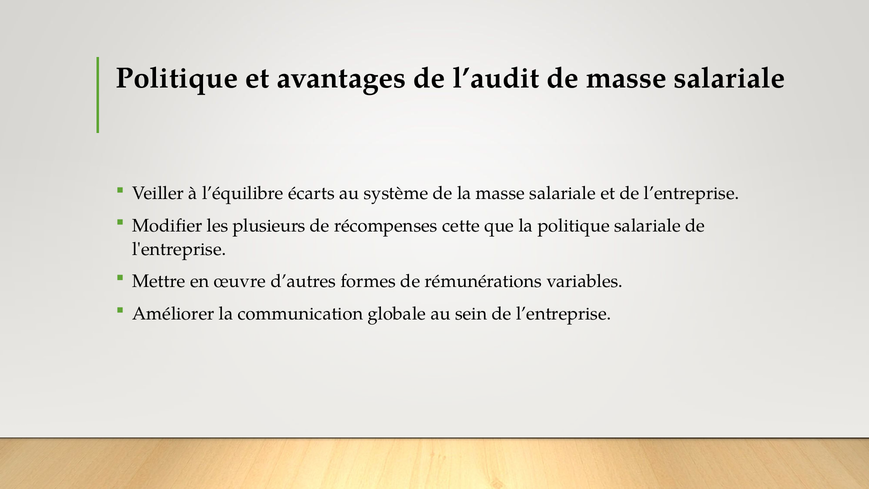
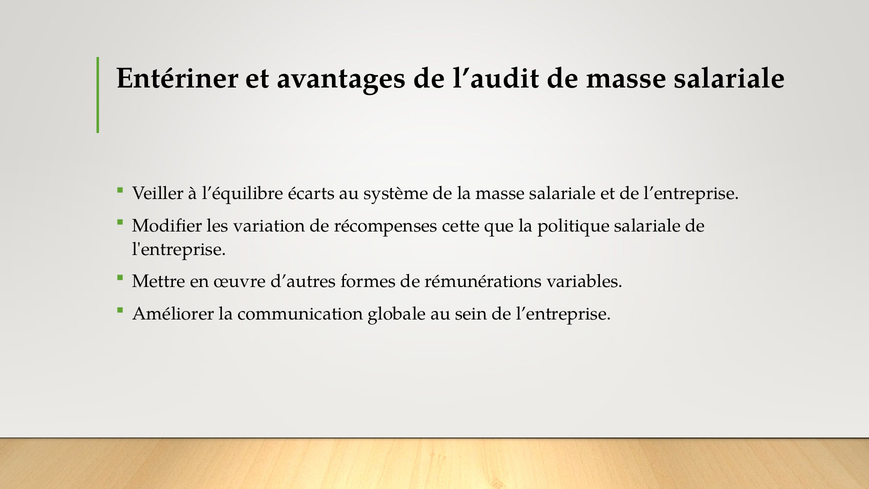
Politique at (177, 78): Politique -> Entériner
plusieurs: plusieurs -> variation
